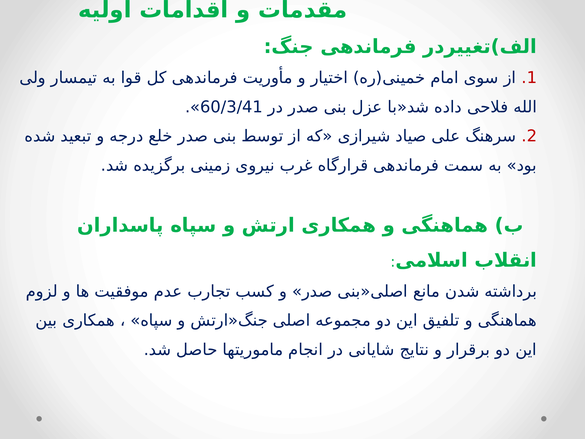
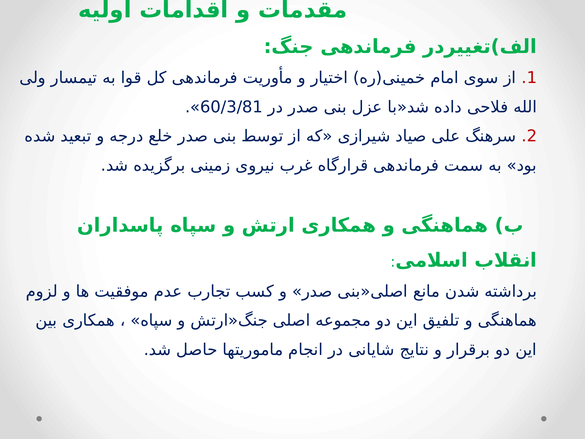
60/3/41: 60/3/41 -> 60/3/81
